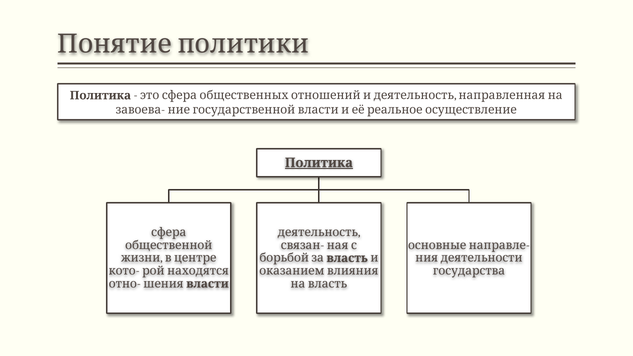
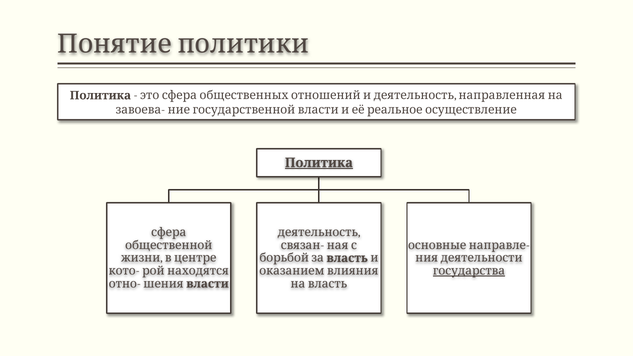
государства underline: none -> present
